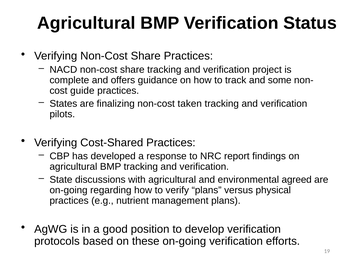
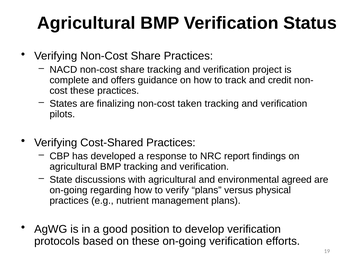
some: some -> credit
guide at (82, 91): guide -> these
